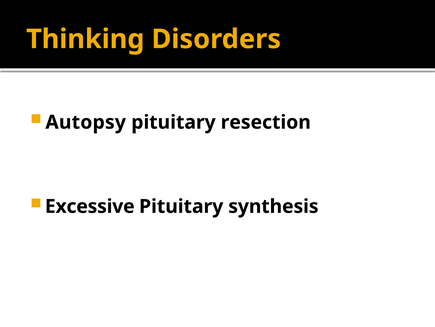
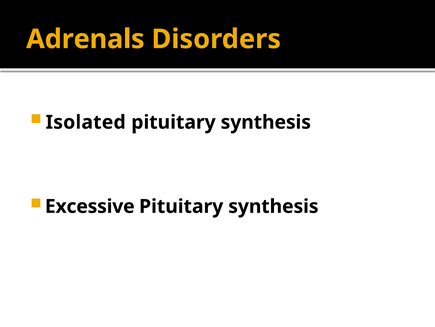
Thinking: Thinking -> Adrenals
Autopsy: Autopsy -> Isolated
resection at (266, 122): resection -> synthesis
